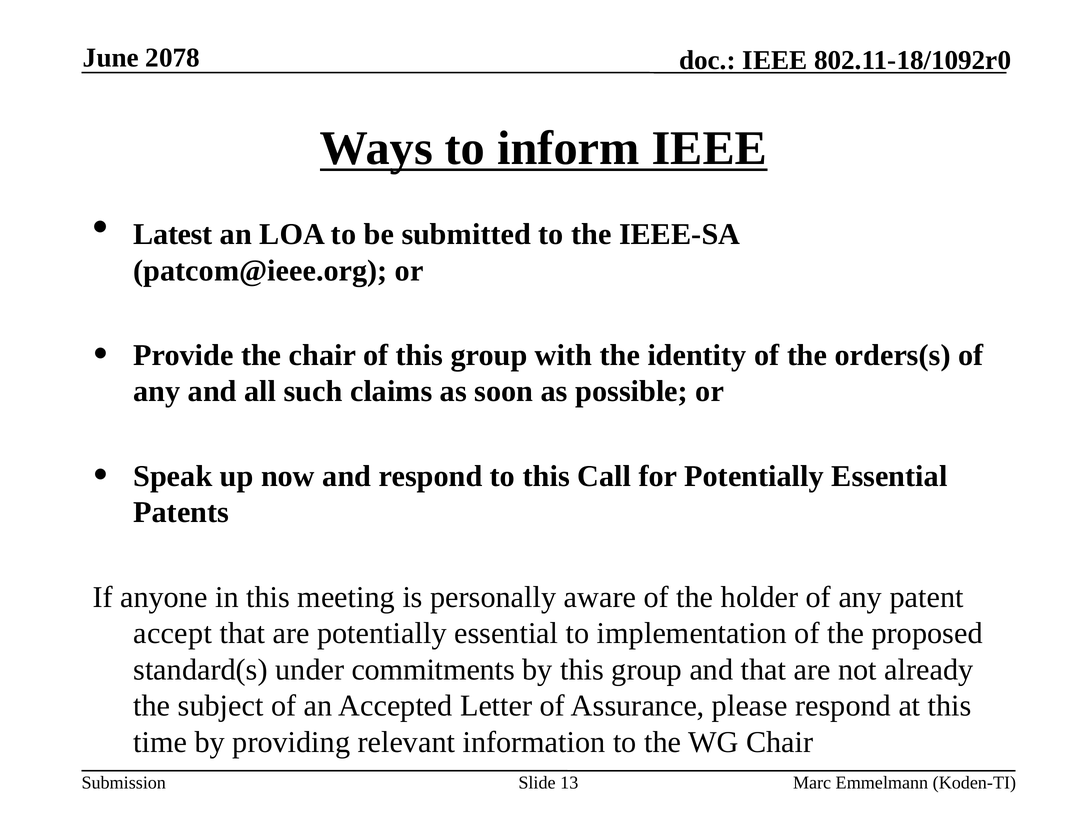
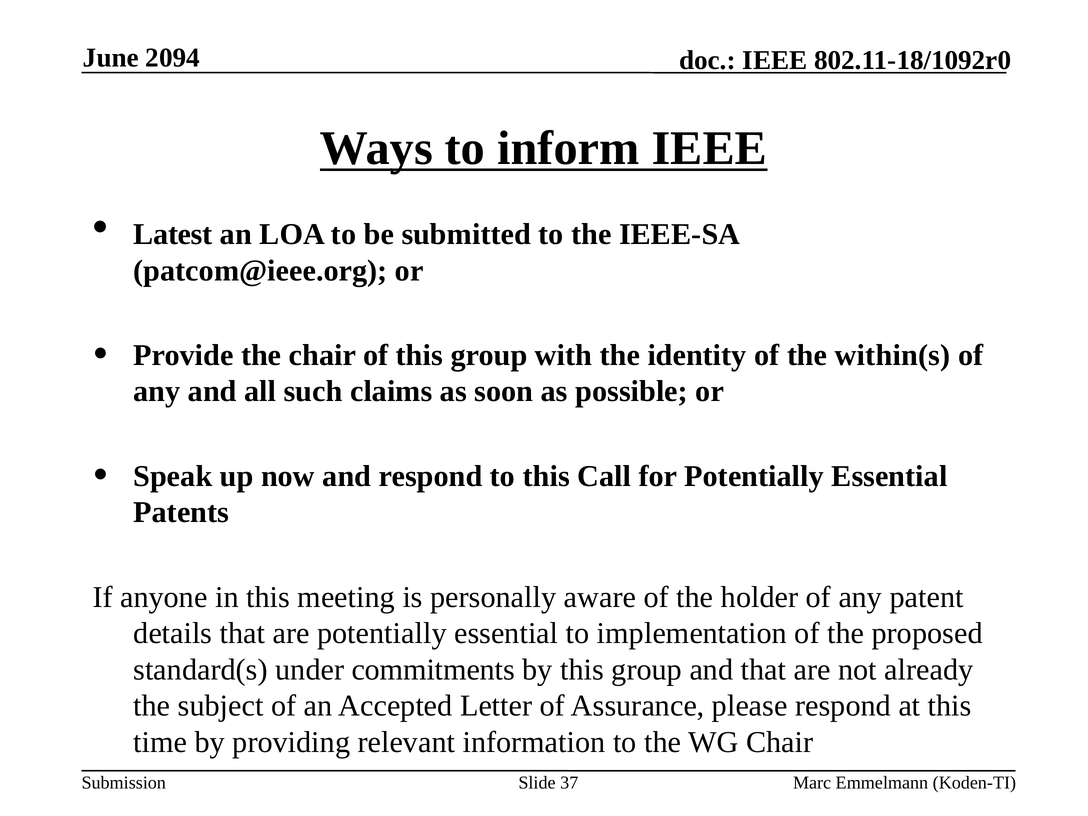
2078: 2078 -> 2094
orders(s: orders(s -> within(s
accept: accept -> details
13: 13 -> 37
